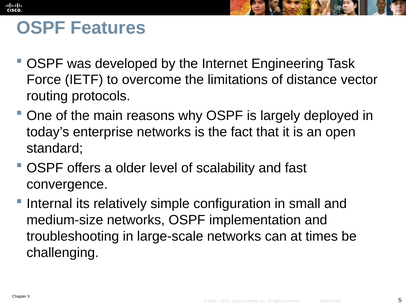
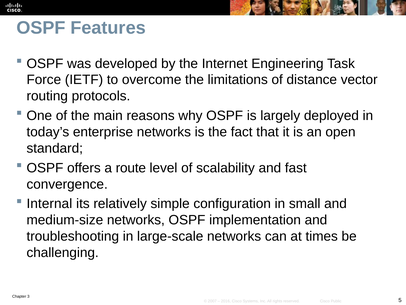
older: older -> route
